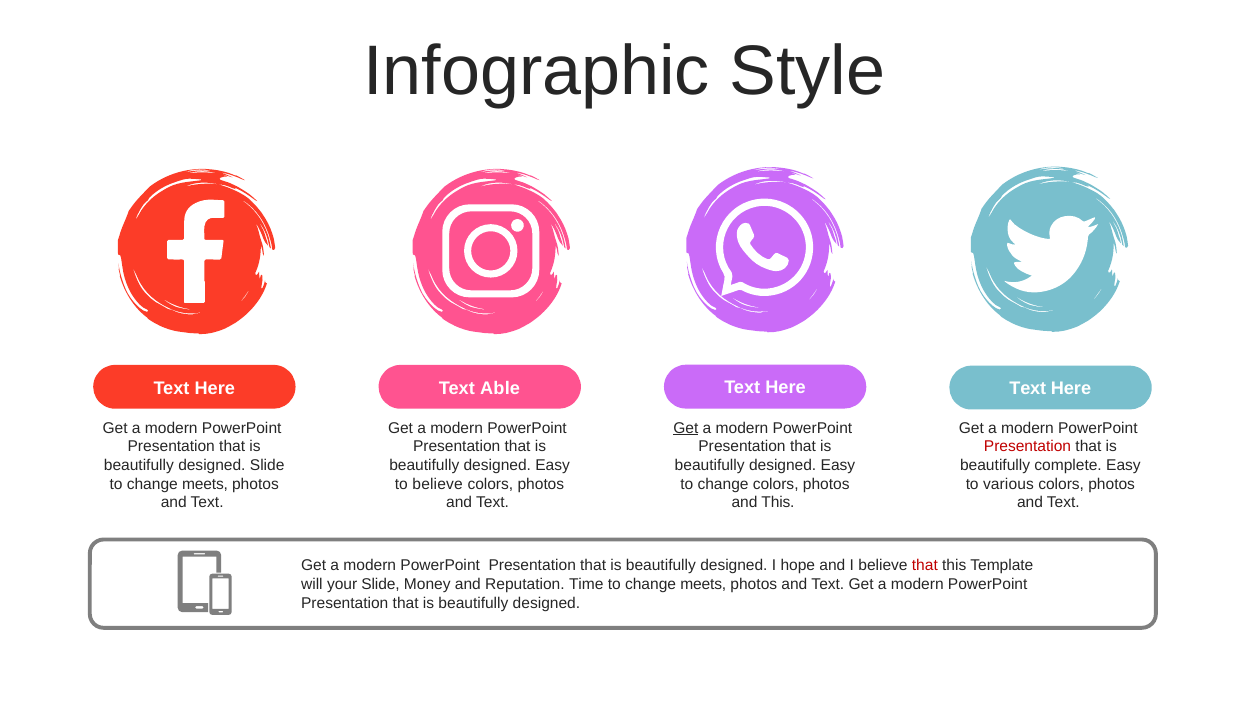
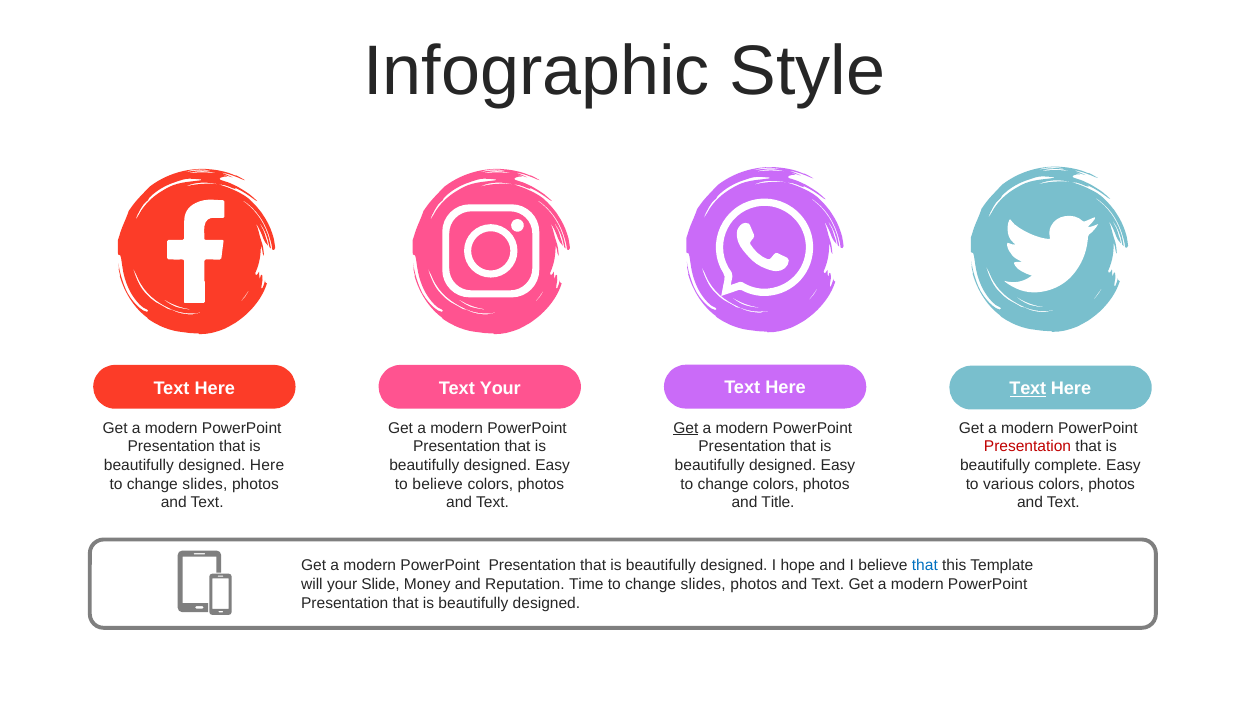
Text Able: Able -> Your
Text at (1028, 389) underline: none -> present
designed Slide: Slide -> Here
meets at (205, 484): meets -> slides
and This: This -> Title
that at (925, 566) colour: red -> blue
meets at (703, 584): meets -> slides
